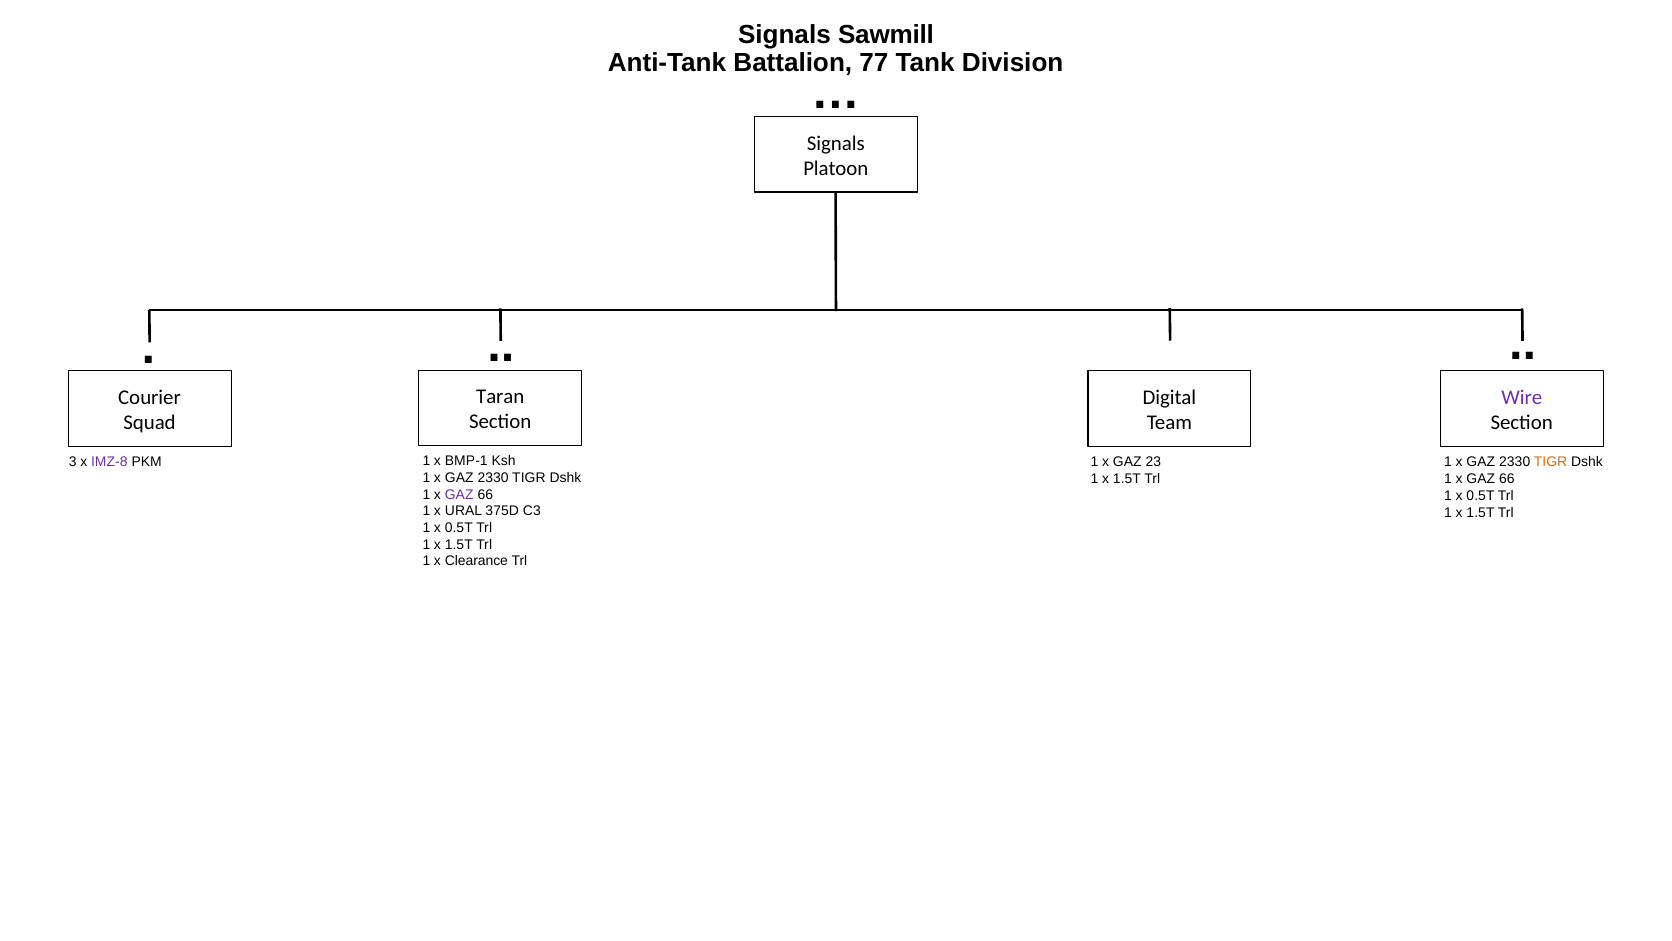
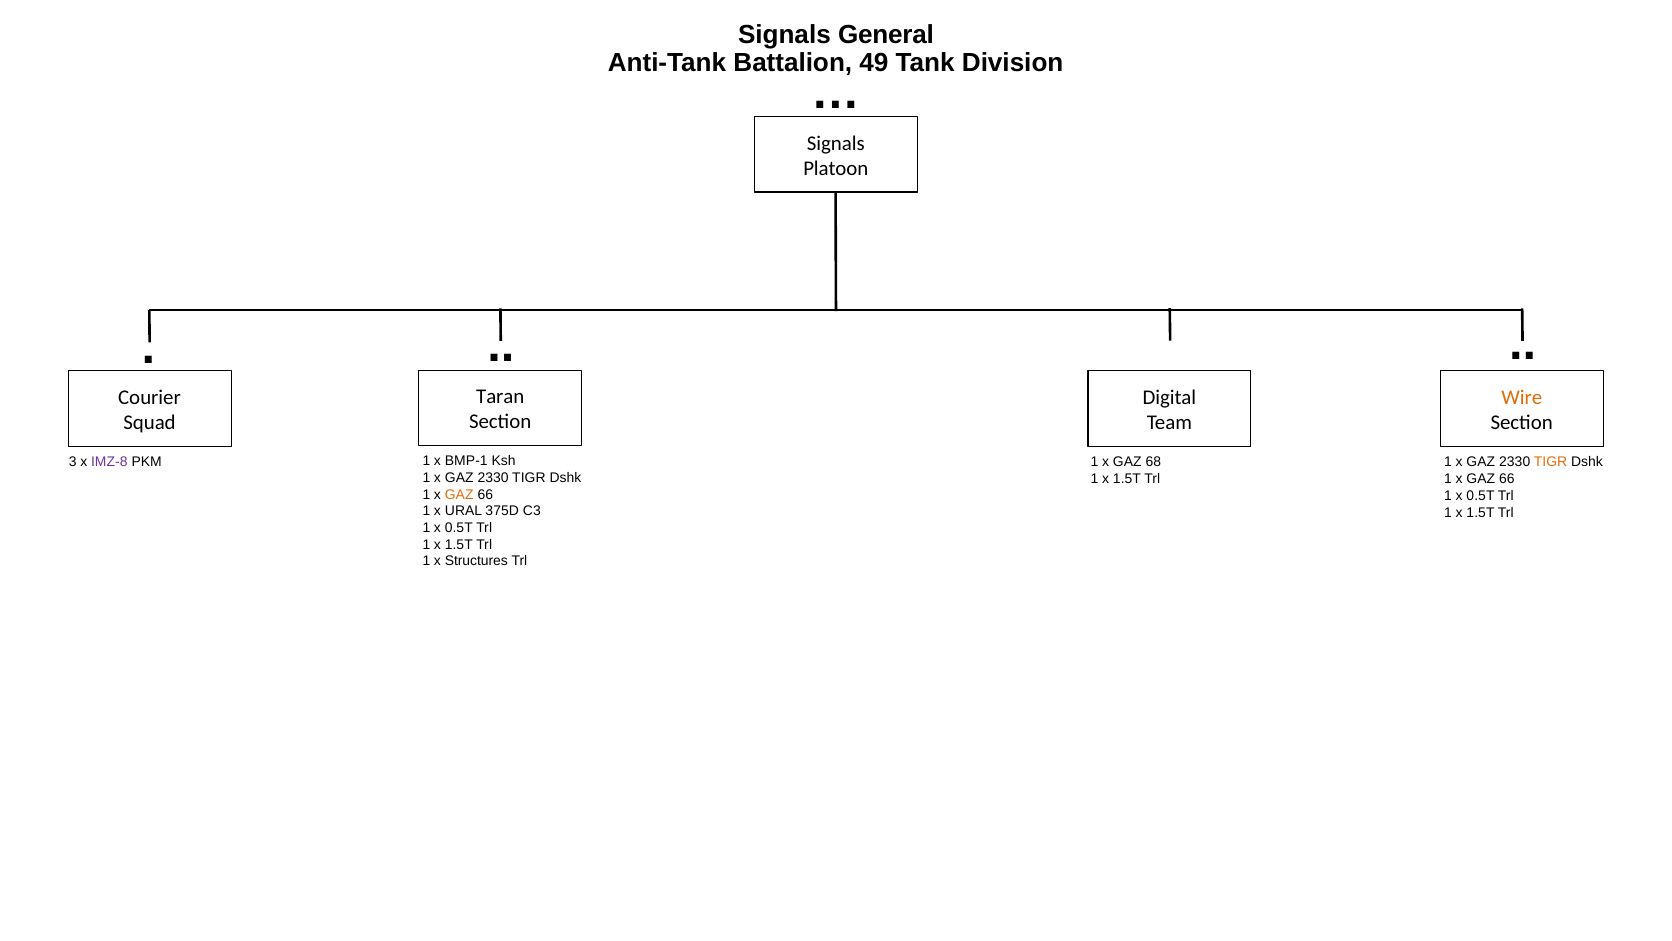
Sawmill: Sawmill -> General
77: 77 -> 49
Wire colour: purple -> orange
23: 23 -> 68
GAZ at (459, 494) colour: purple -> orange
Clearance: Clearance -> Structures
